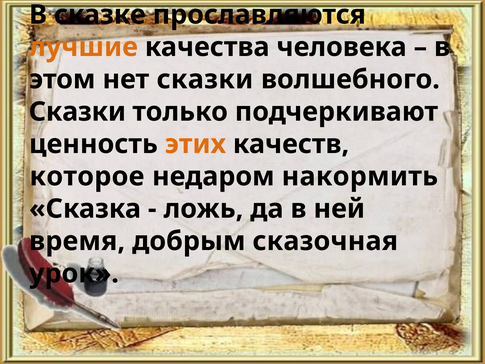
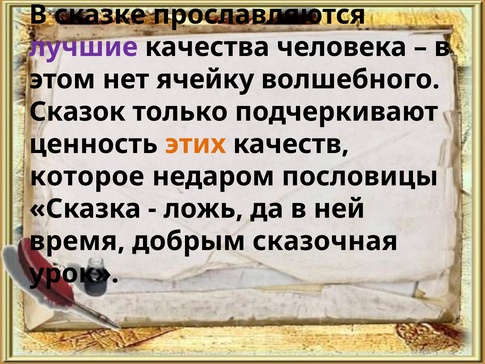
лучшие colour: orange -> purple
нет сказки: сказки -> ячейку
Сказки at (77, 112): Сказки -> Сказок
накормить: накормить -> пословицы
